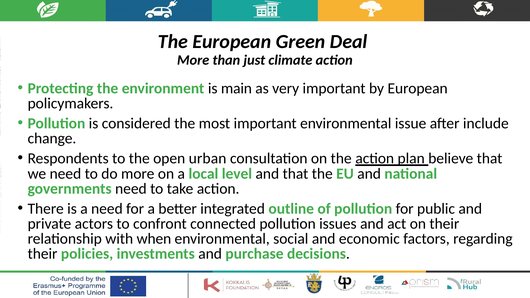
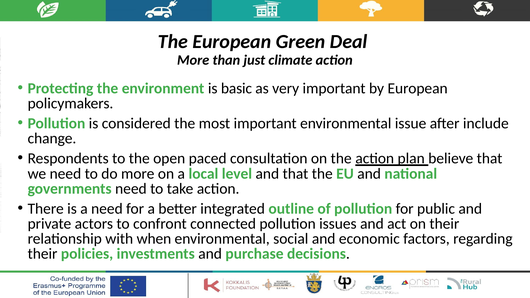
main: main -> basic
urban: urban -> paced
